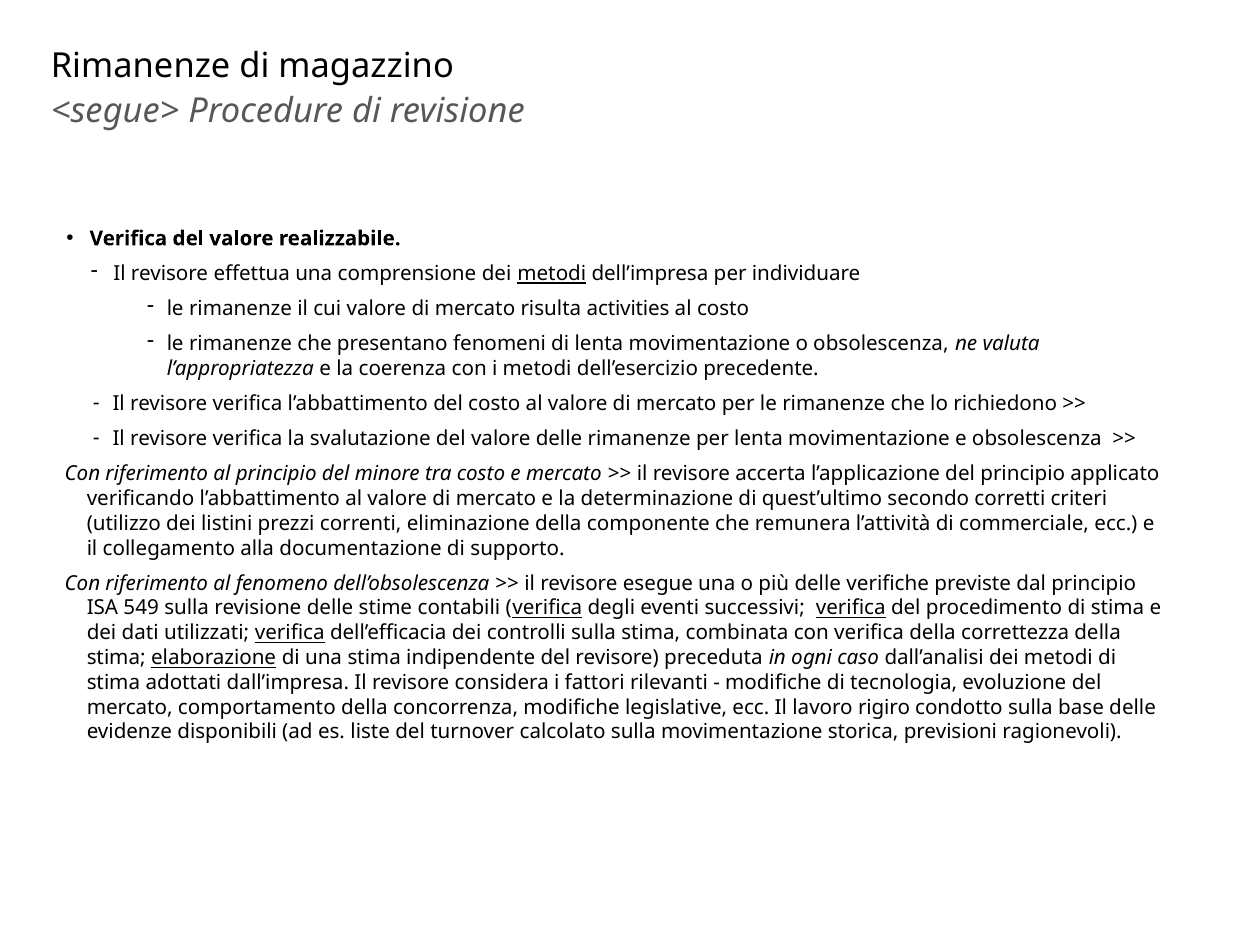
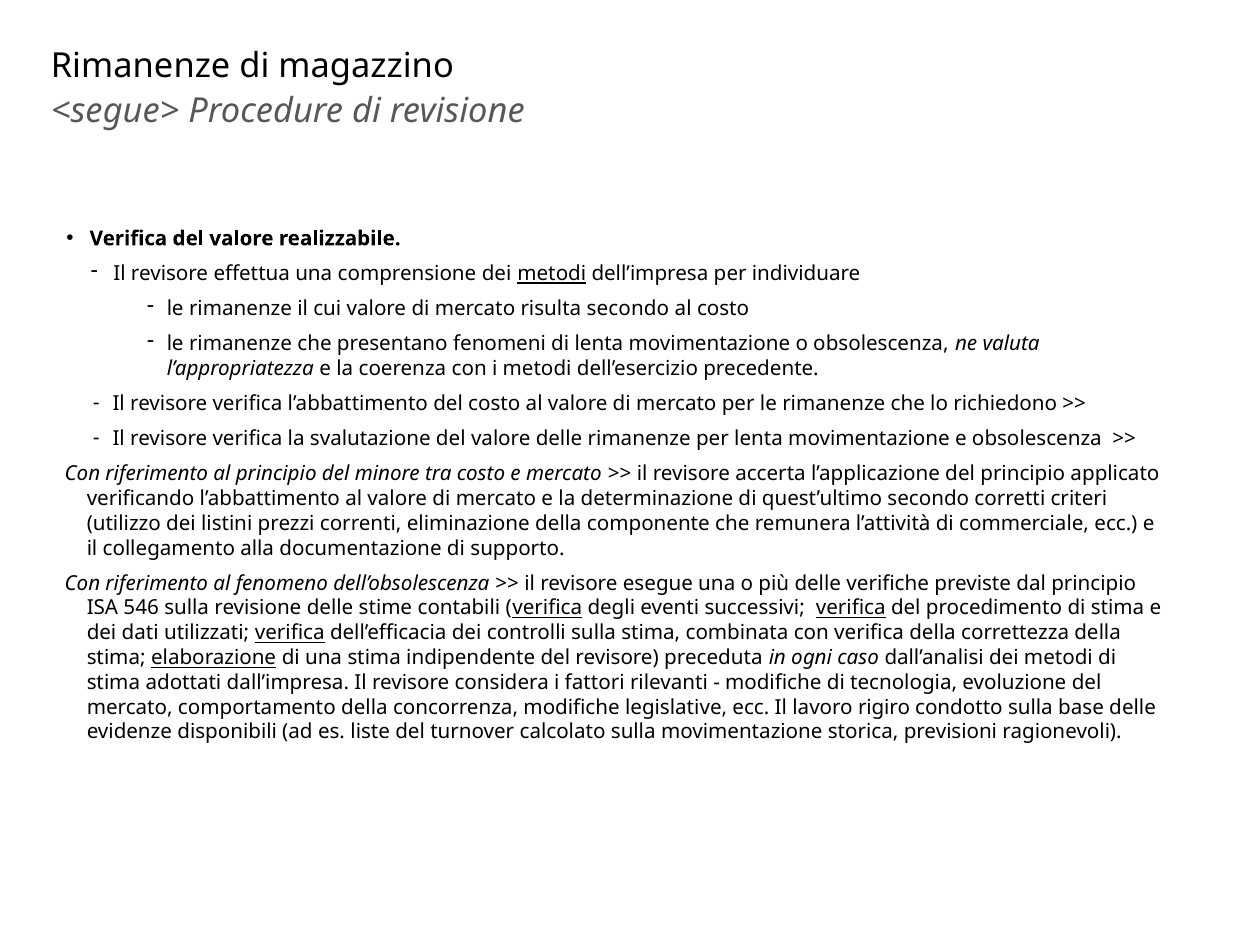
risulta activities: activities -> secondo
549: 549 -> 546
